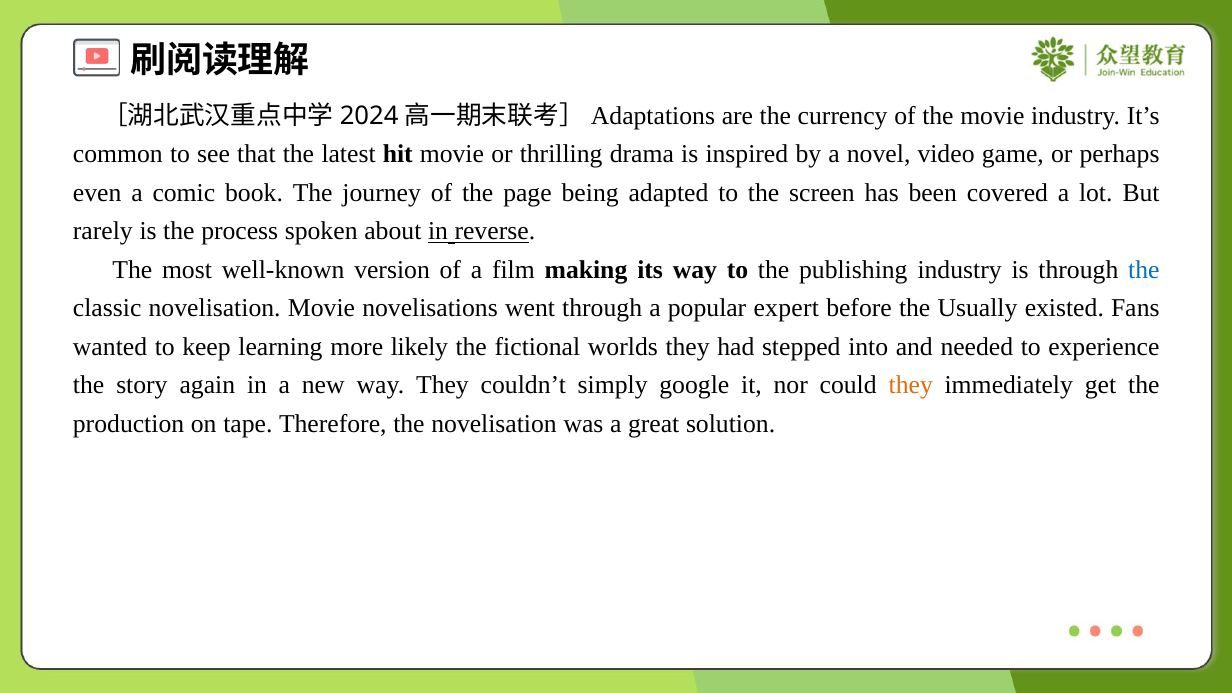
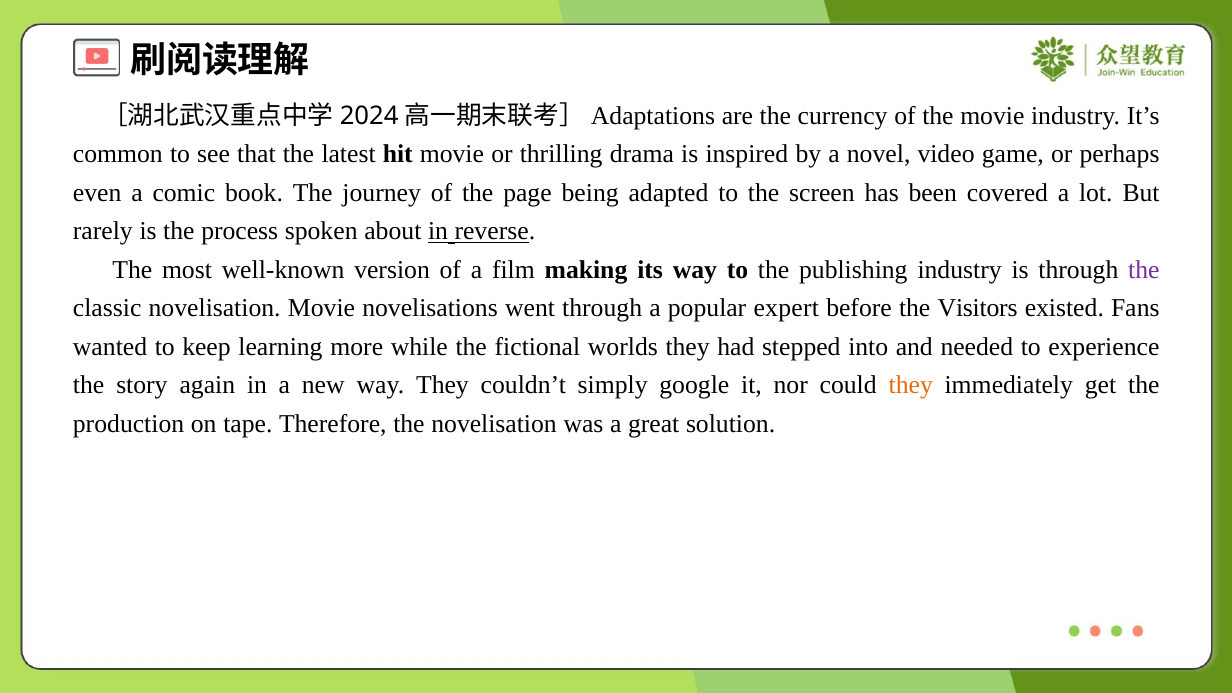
the at (1144, 270) colour: blue -> purple
Usually: Usually -> Visitors
likely: likely -> while
